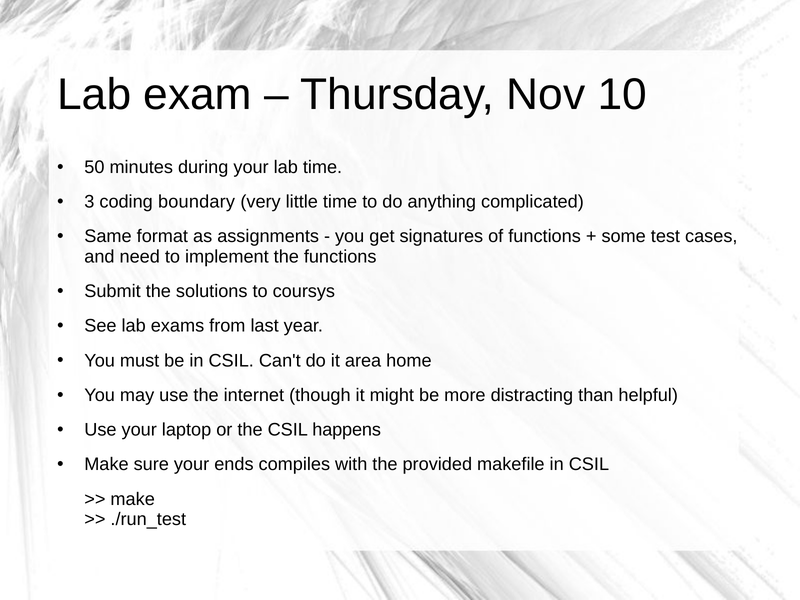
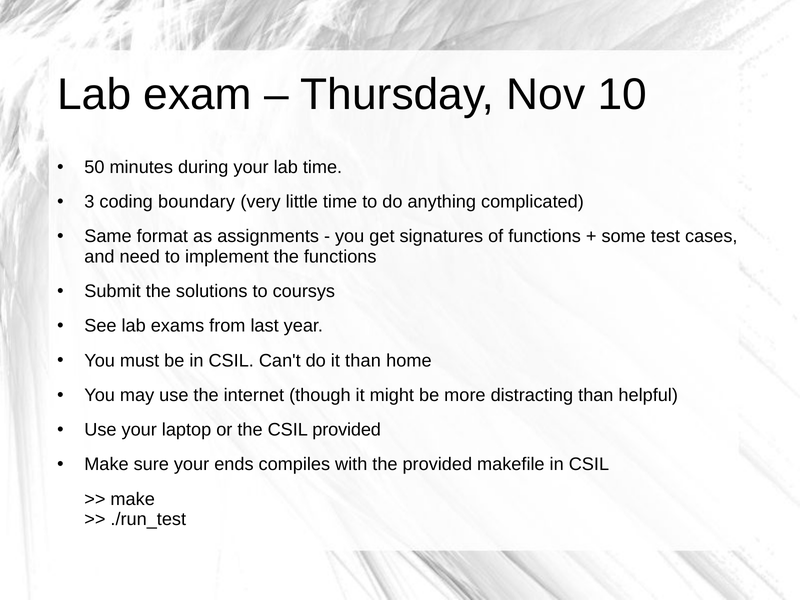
it area: area -> than
CSIL happens: happens -> provided
